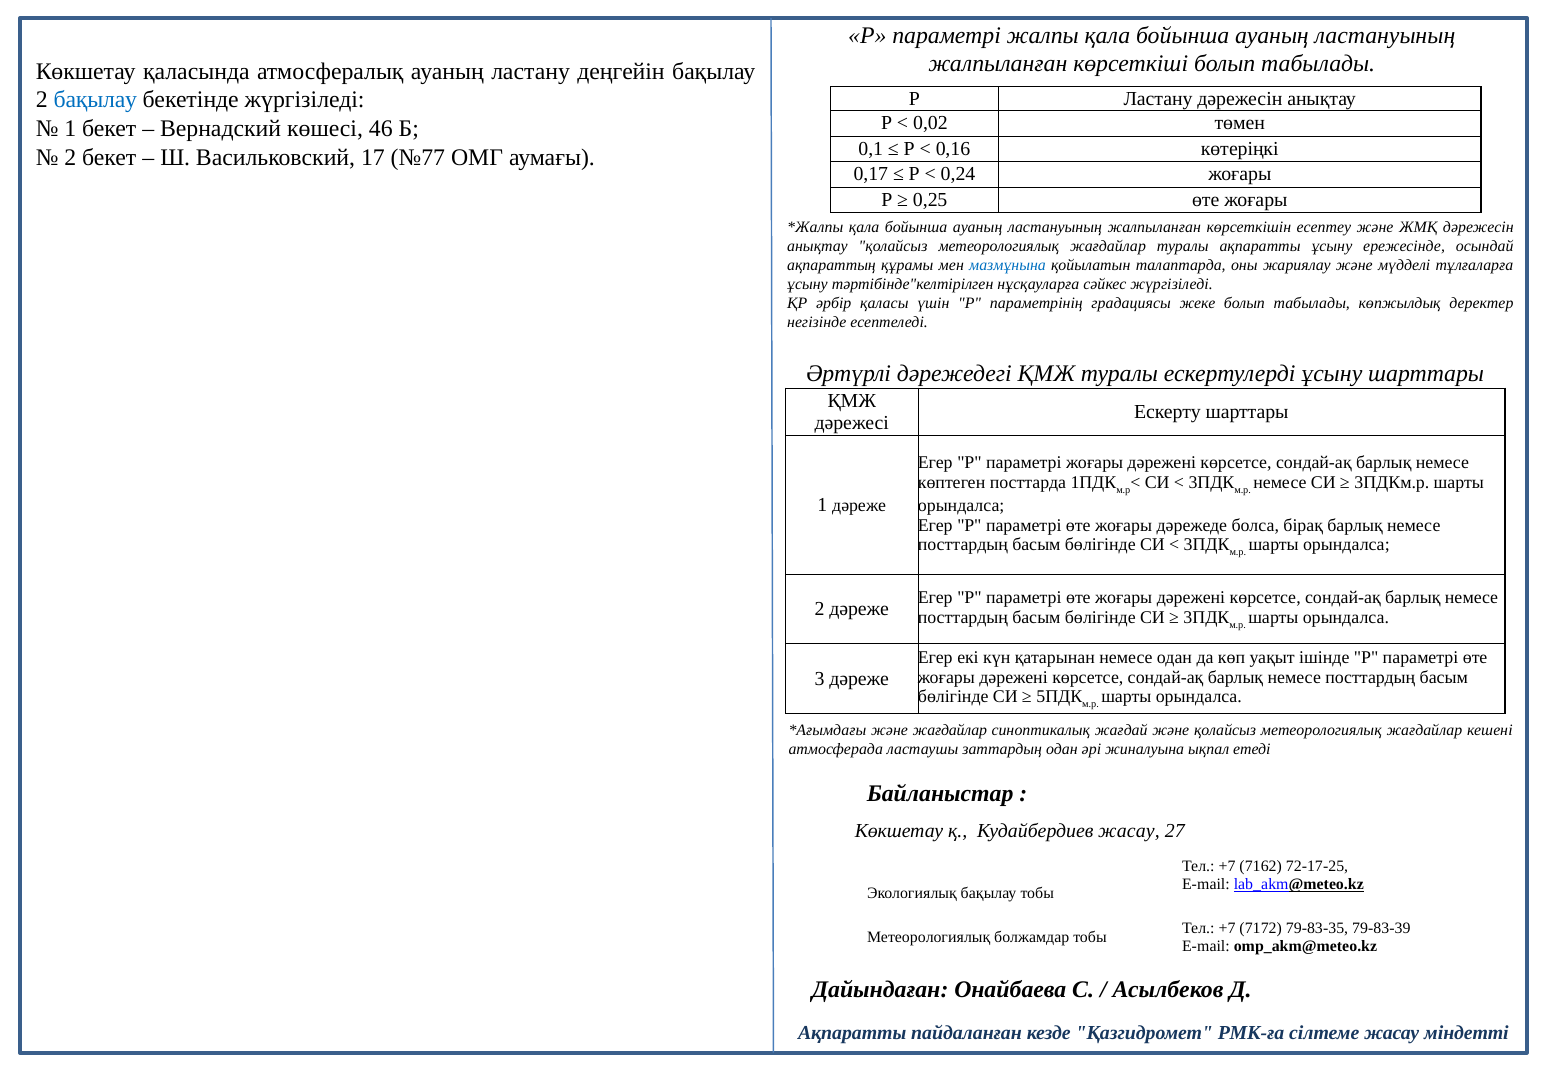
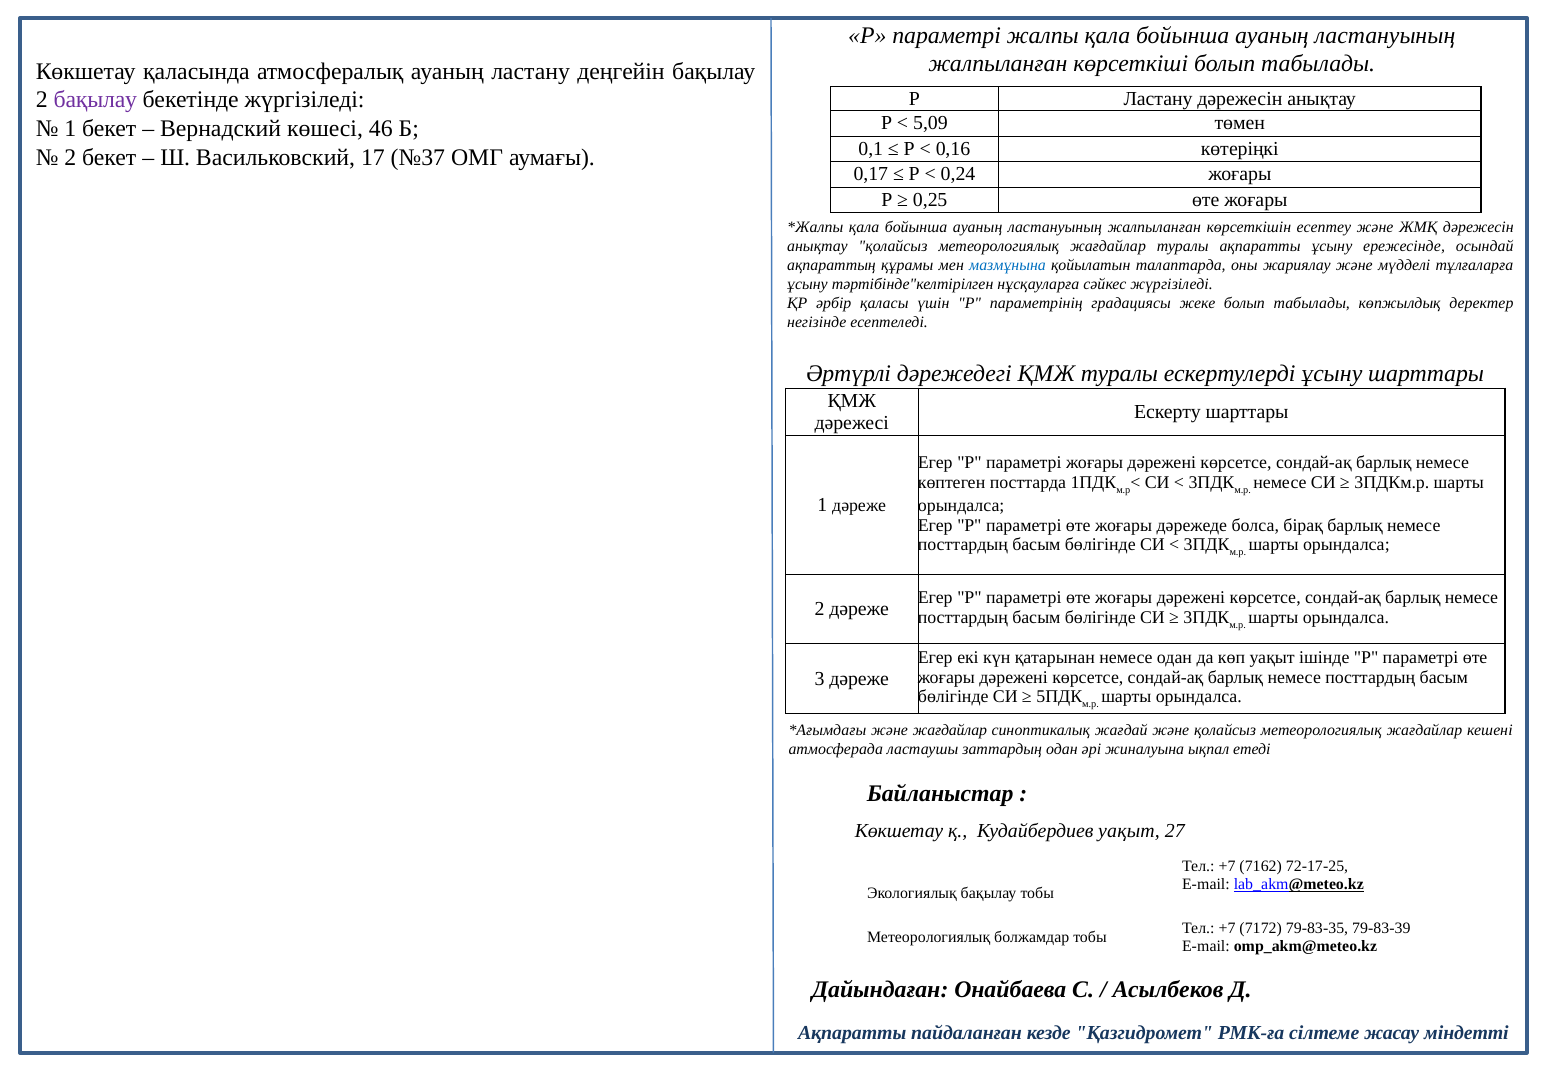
бақылау at (95, 100) colour: blue -> purple
0,02: 0,02 -> 5,09
№77: №77 -> №37
Кудайбердиев жасау: жасау -> уақыт
